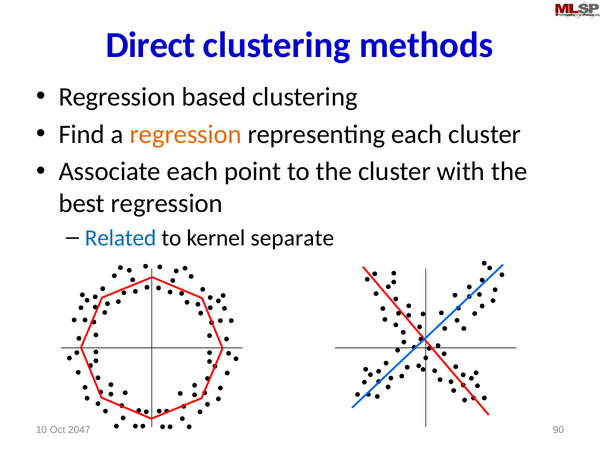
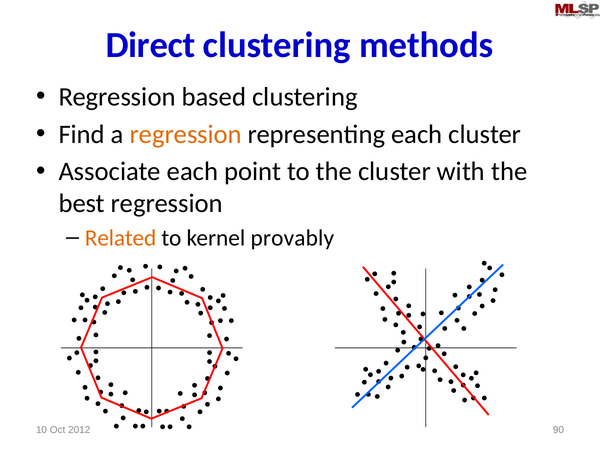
Related colour: blue -> orange
separate: separate -> provably
2047: 2047 -> 2012
